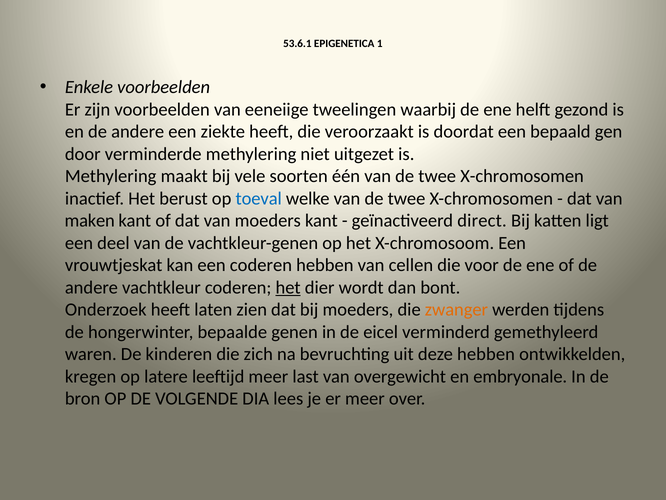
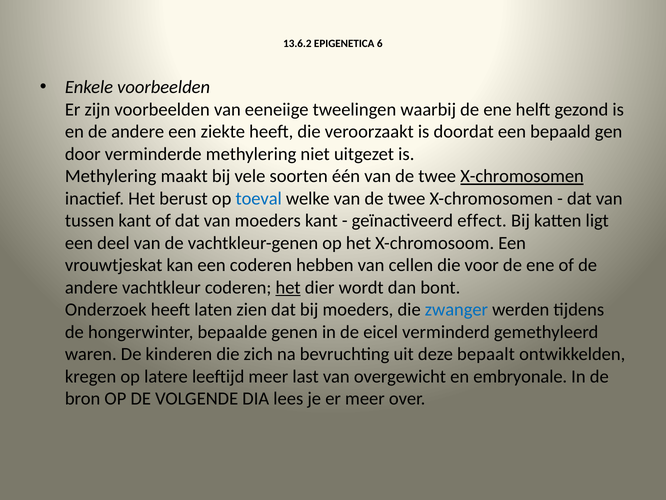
53.6.1: 53.6.1 -> 13.6.2
1: 1 -> 6
X-chromosomen at (522, 176) underline: none -> present
maken: maken -> tussen
direct: direct -> effect
zwanger colour: orange -> blue
deze hebben: hebben -> bepaalt
